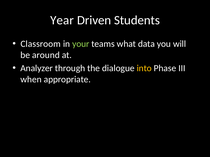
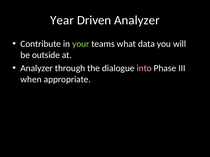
Driven Students: Students -> Analyzer
Classroom: Classroom -> Contribute
around: around -> outside
into colour: yellow -> pink
